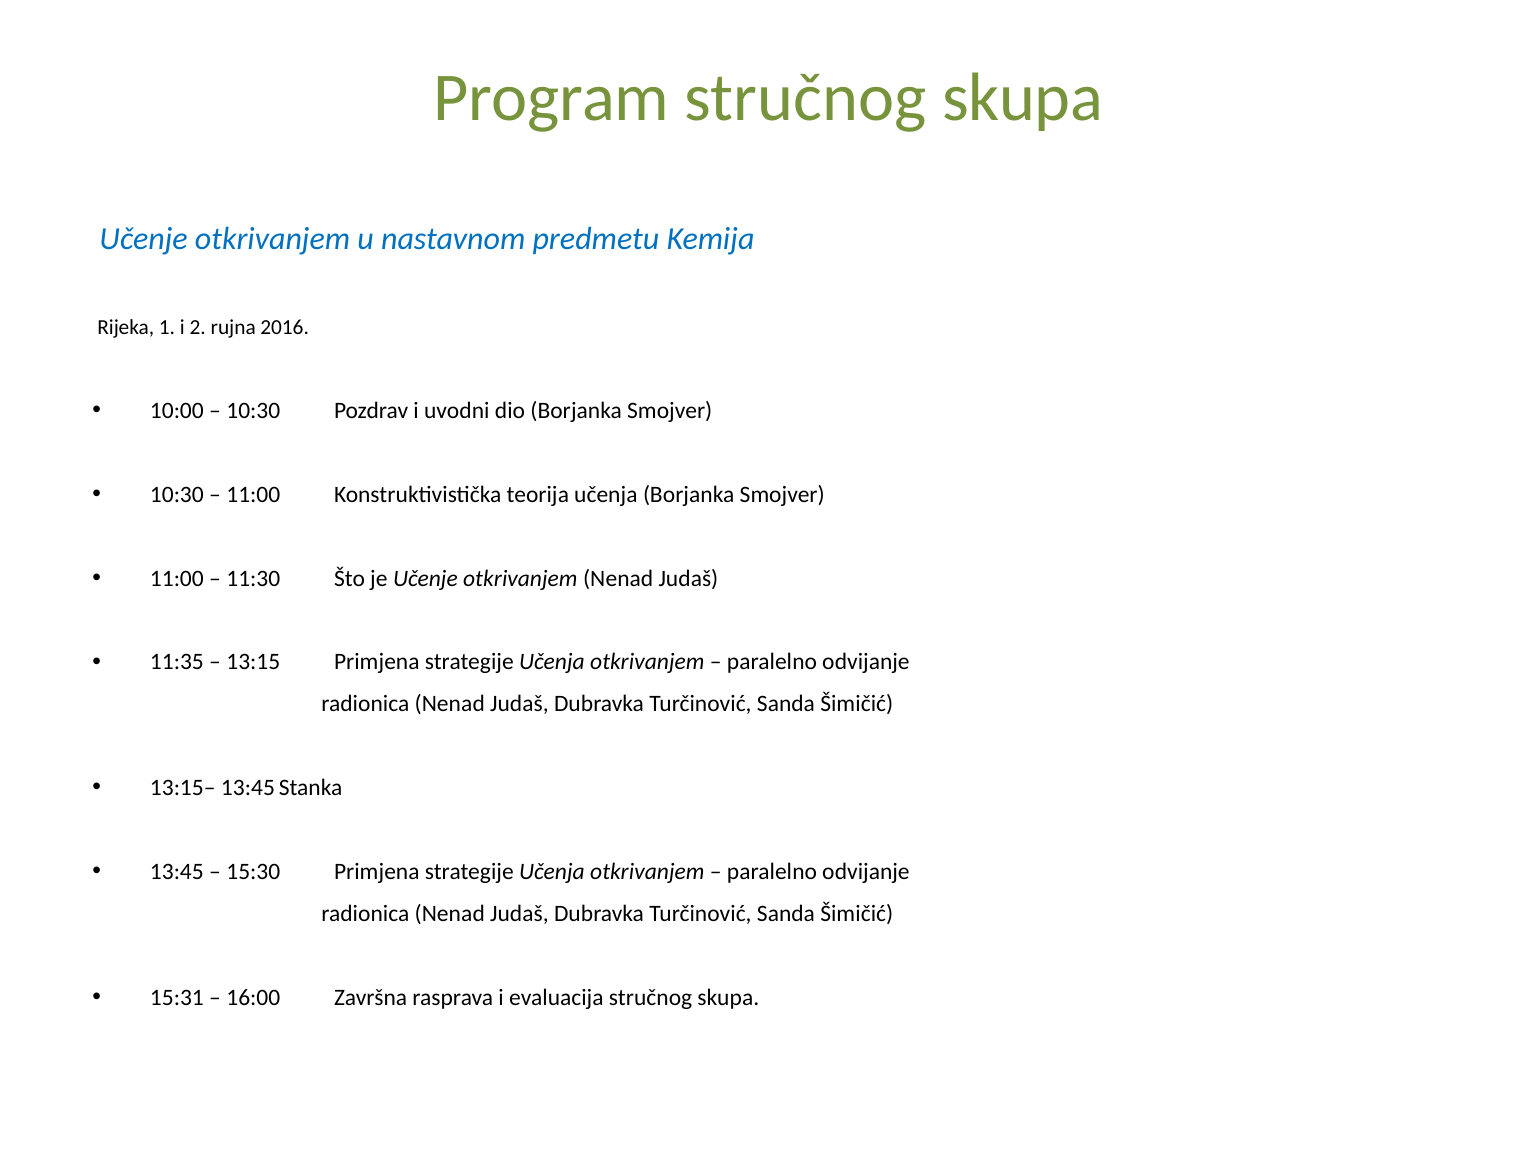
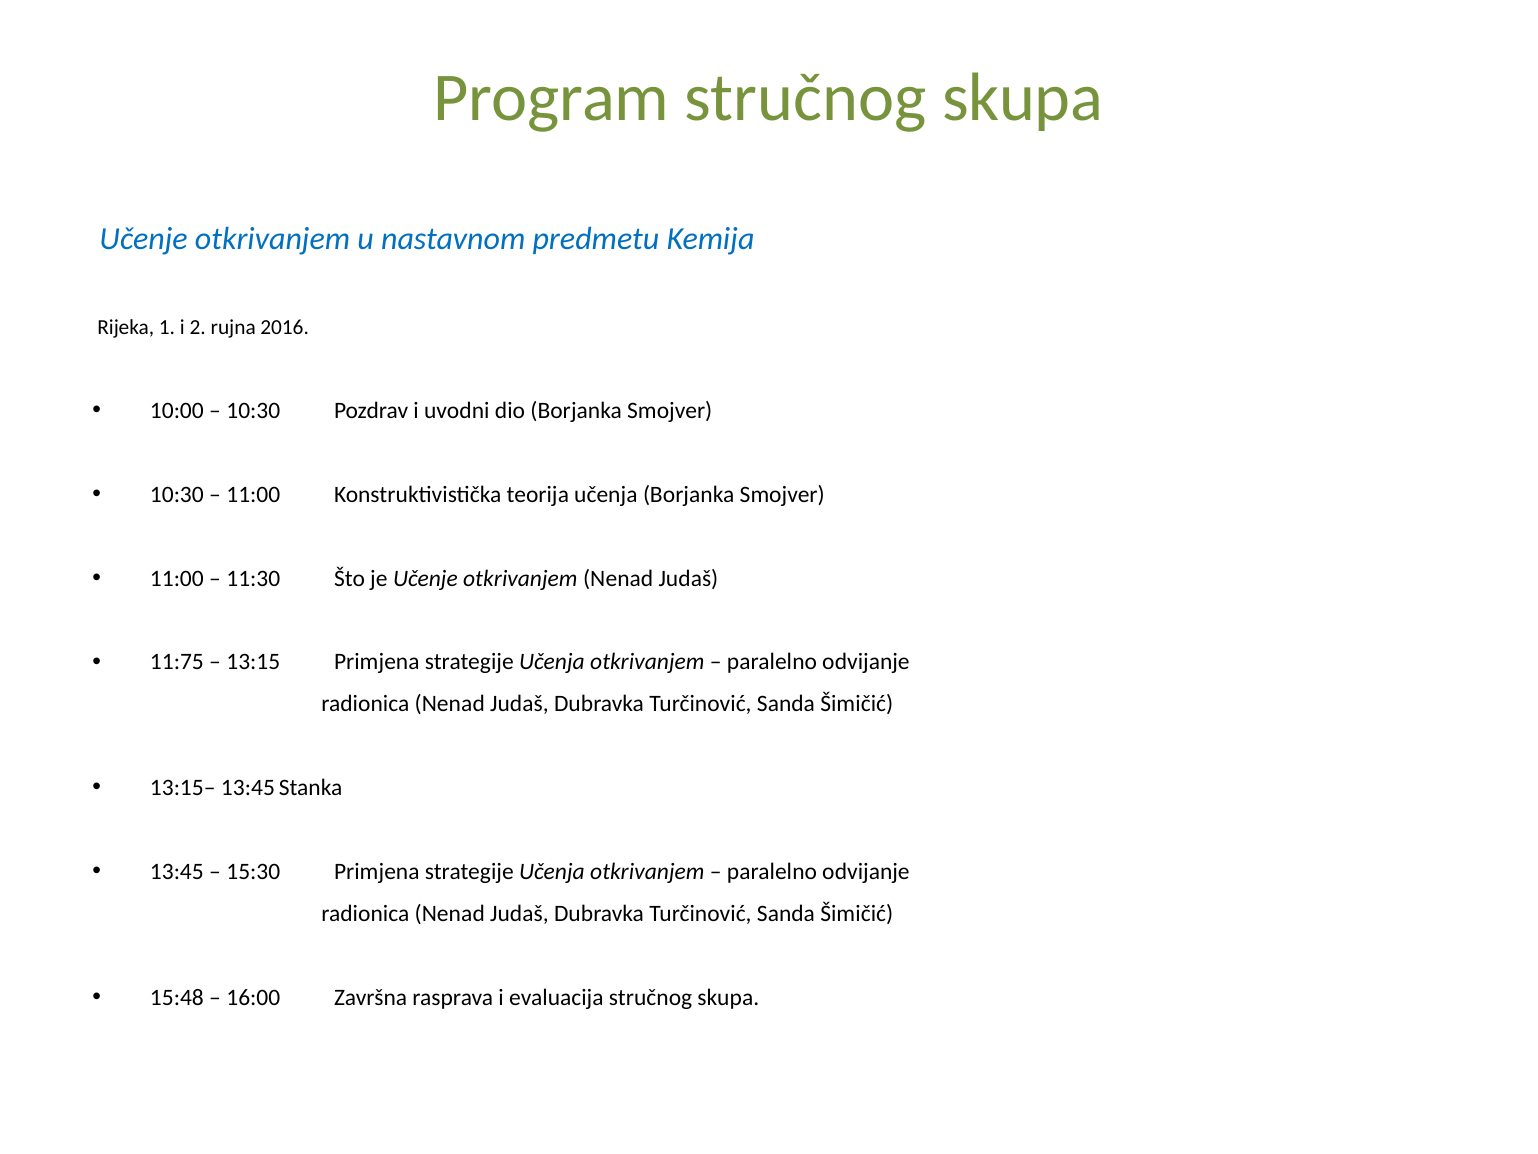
11:35: 11:35 -> 11:75
15:31: 15:31 -> 15:48
